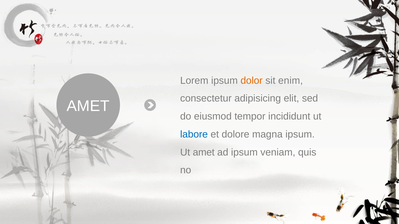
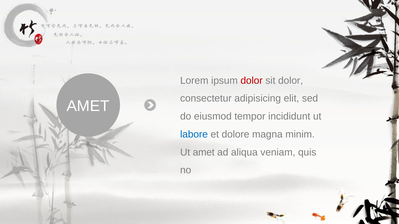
dolor at (252, 81) colour: orange -> red
sit enim: enim -> dolor
magna ipsum: ipsum -> minim
ad ipsum: ipsum -> aliqua
